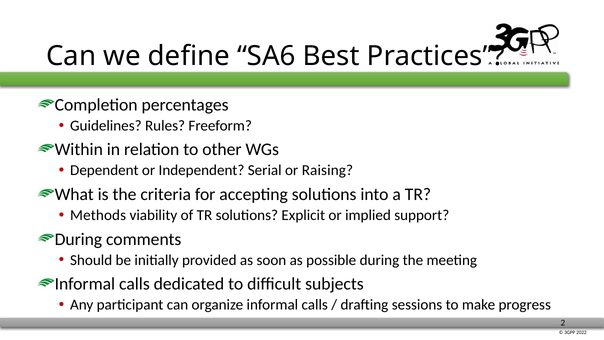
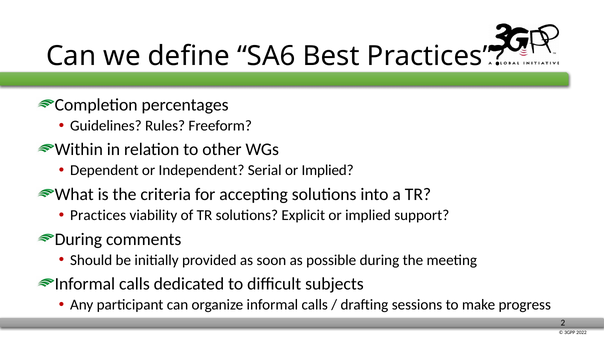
Serial or Raising: Raising -> Implied
Methods at (98, 215): Methods -> Practices
